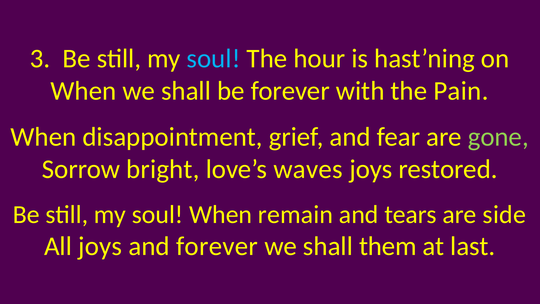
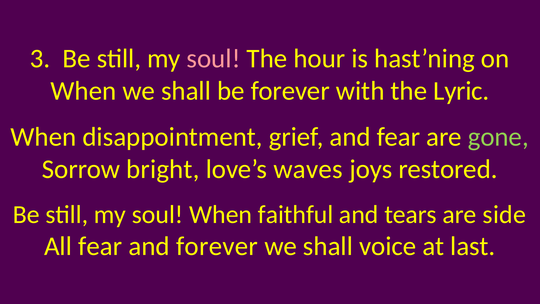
soul at (213, 58) colour: light blue -> pink
Pain: Pain -> Lyric
remain: remain -> faithful
All joys: joys -> fear
them: them -> voice
